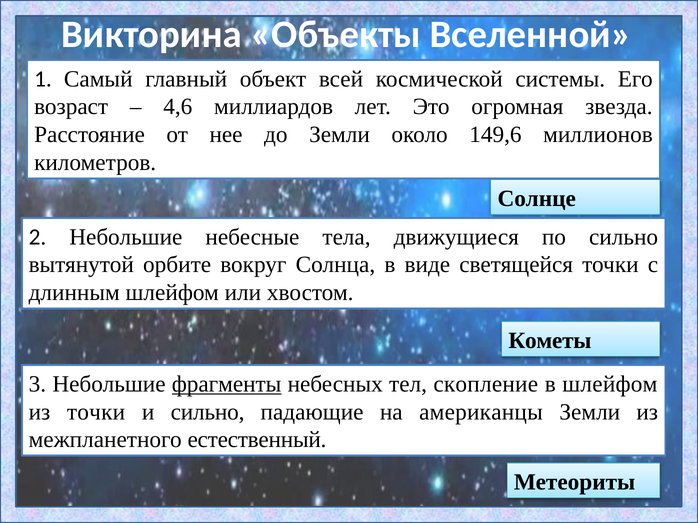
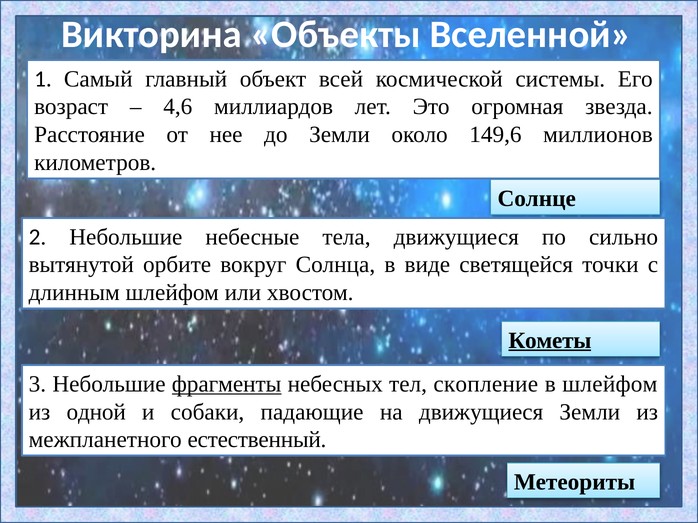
Кометы underline: none -> present
из точки: точки -> одной
и сильно: сильно -> собаки
на американцы: американцы -> движущиеся
